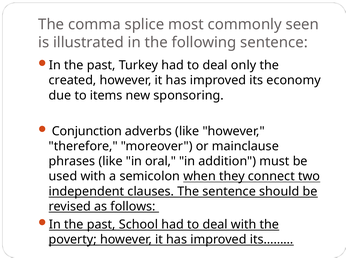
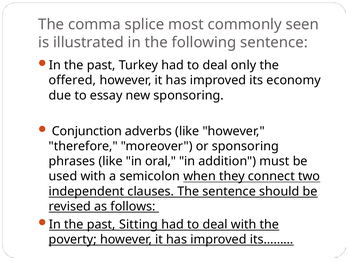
created: created -> offered
items: items -> essay
or mainclause: mainclause -> sponsoring
School: School -> Sitting
